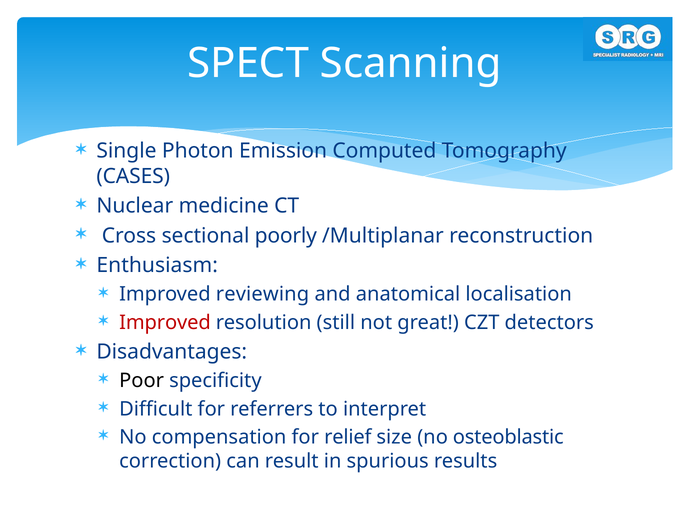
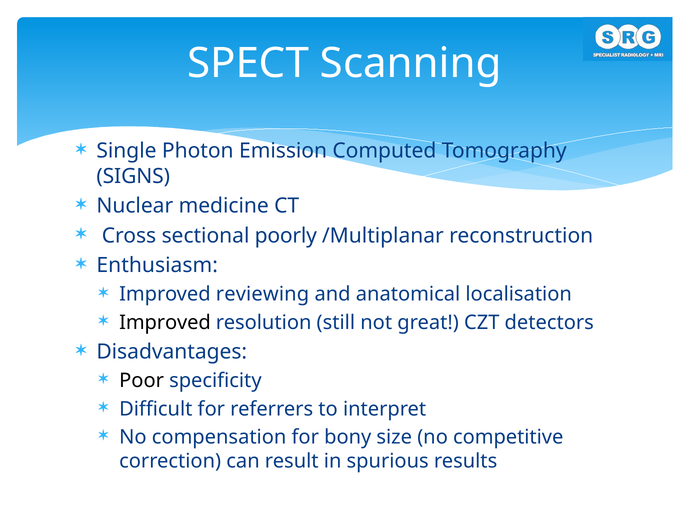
CASES: CASES -> SIGNS
Improved at (165, 323) colour: red -> black
relief: relief -> bony
osteoblastic: osteoblastic -> competitive
